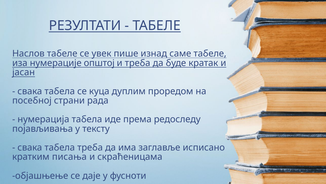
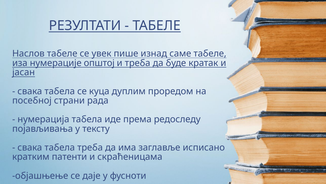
писaња: писaња -> патенти
